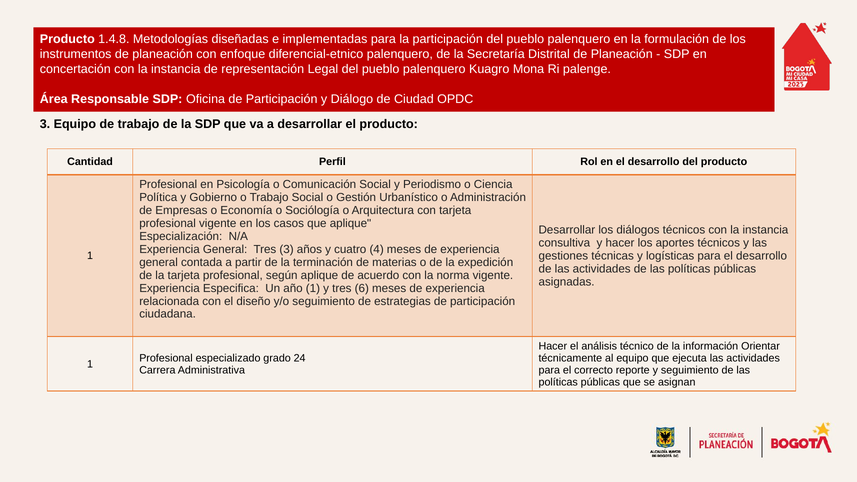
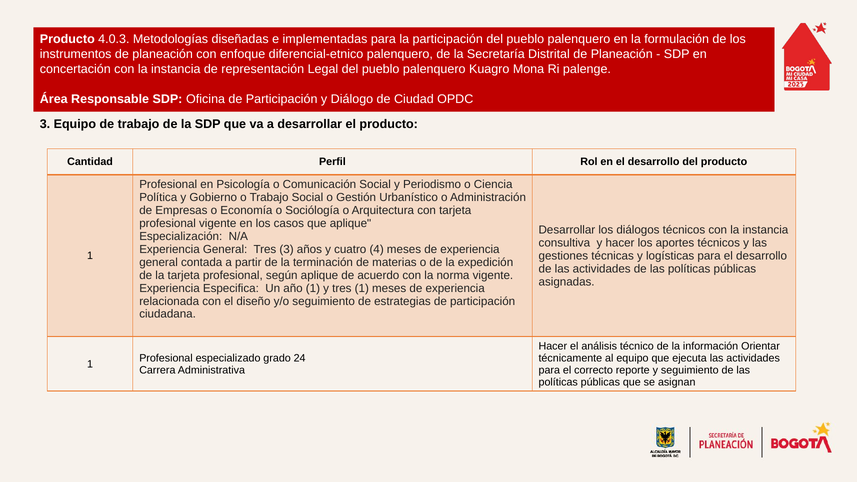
1.4.8: 1.4.8 -> 4.0.3
tres 6: 6 -> 1
